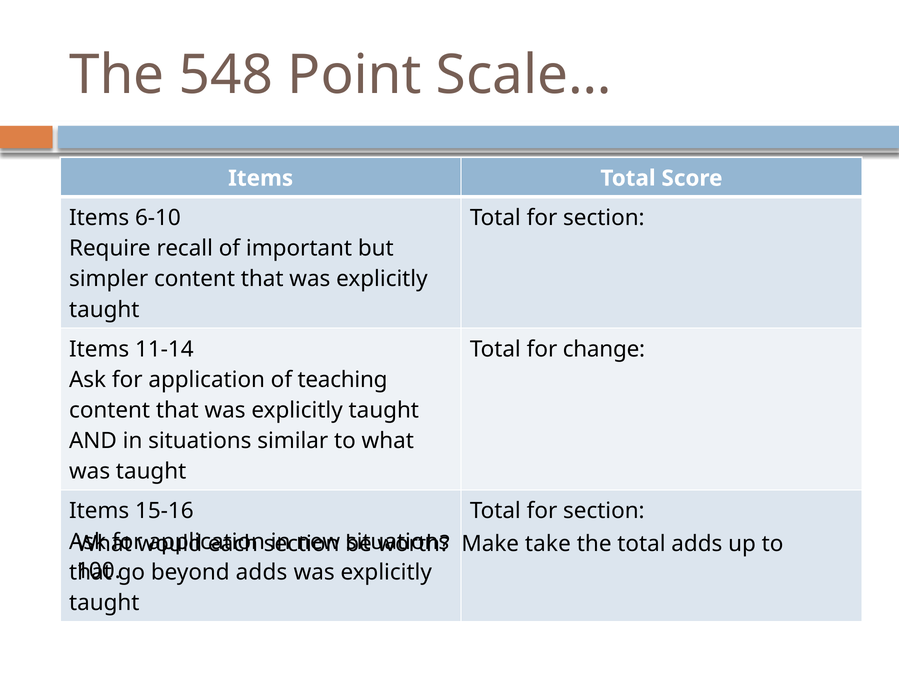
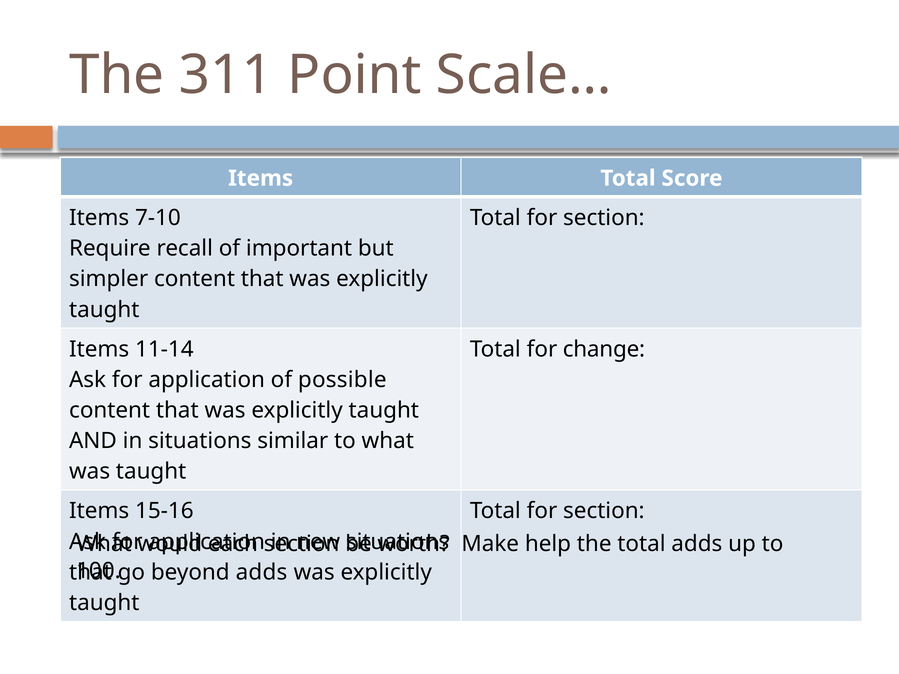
548: 548 -> 311
6-10: 6-10 -> 7-10
teaching: teaching -> possible
take: take -> help
